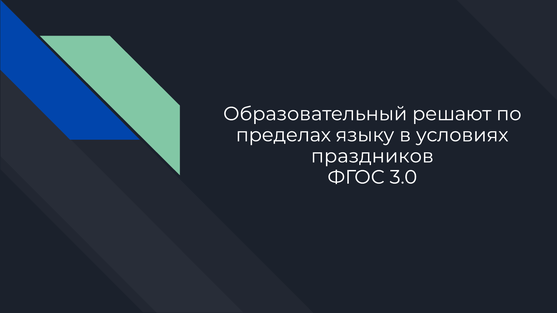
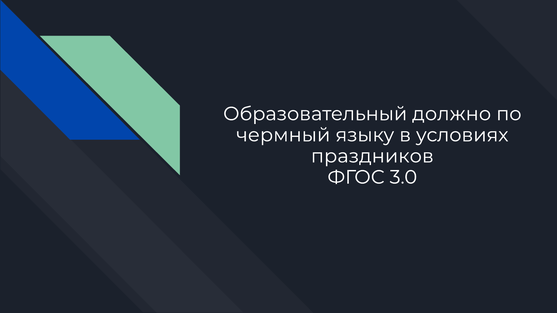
решают: решают -> должно
пределах: пределах -> чермный
